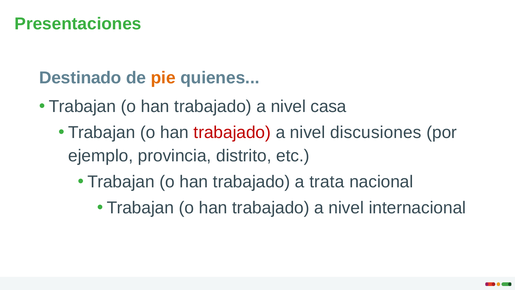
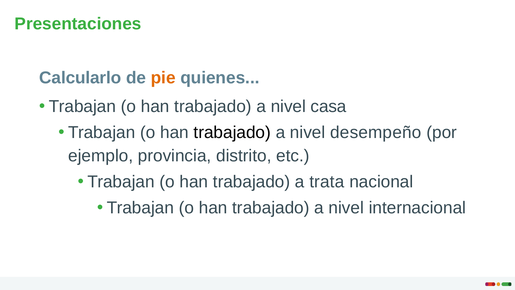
Destinado: Destinado -> Calcularlo
trabajado at (232, 132) colour: red -> black
discusiones: discusiones -> desempeño
